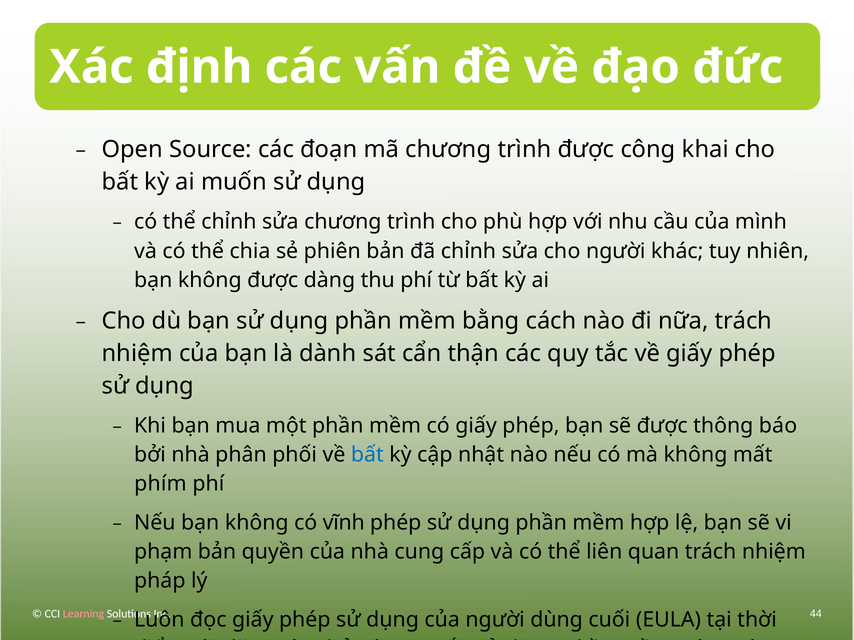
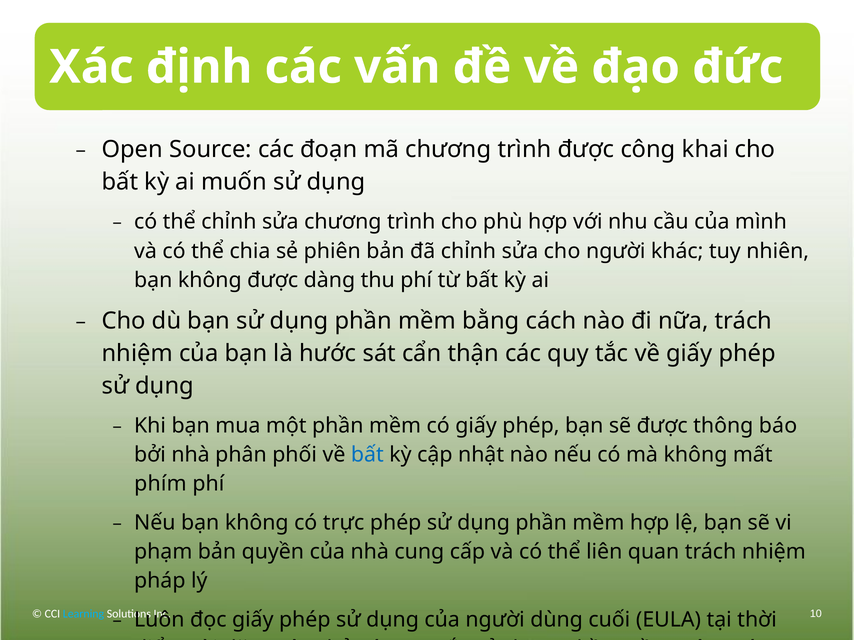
dành: dành -> hước
vĩnh: vĩnh -> trực
Learning colour: pink -> light blue
44: 44 -> 10
